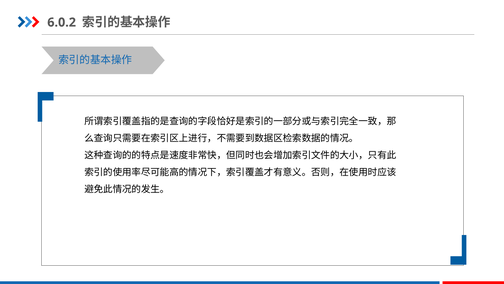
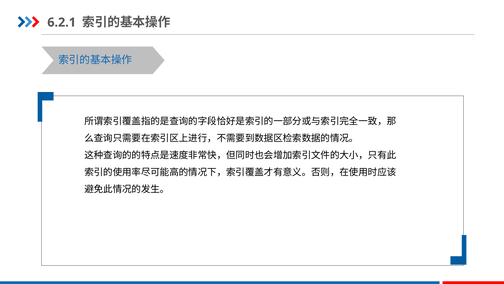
6.0.2: 6.0.2 -> 6.2.1
